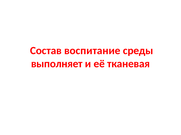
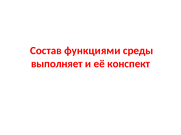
воспитание: воспитание -> функциями
тканевая: тканевая -> конспект
